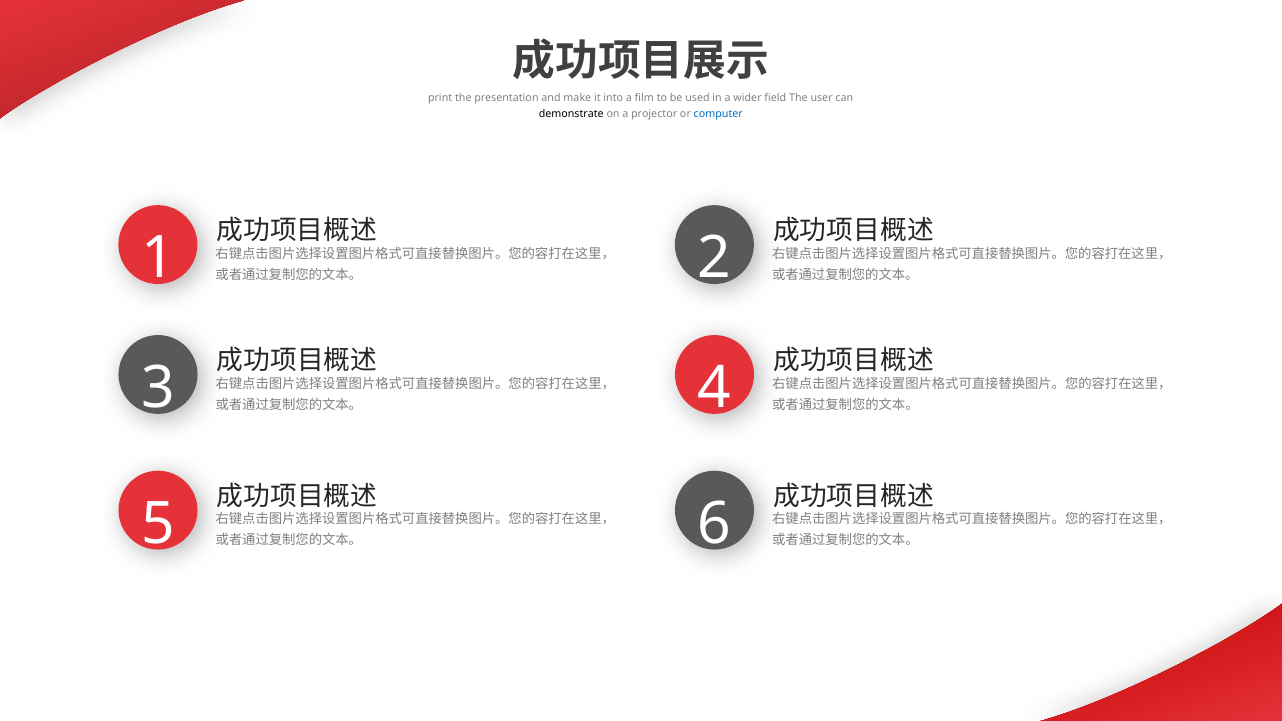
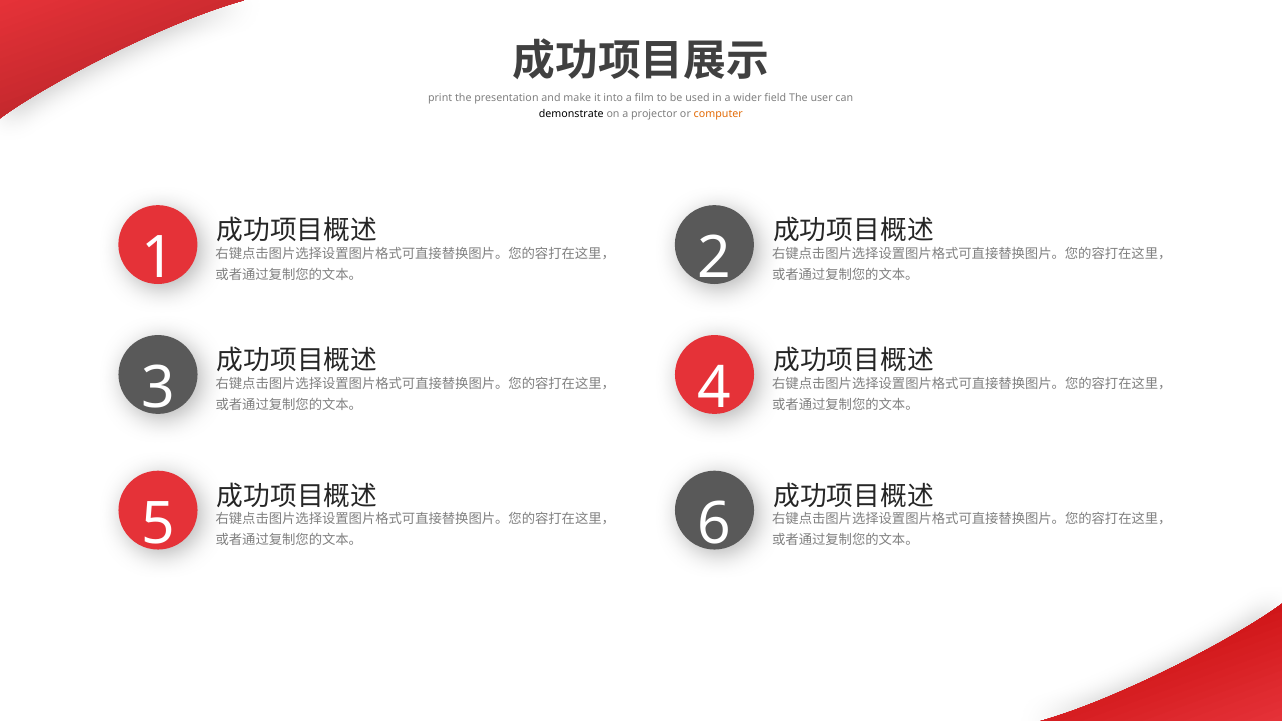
computer colour: blue -> orange
